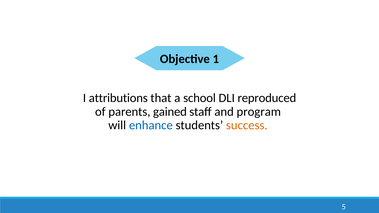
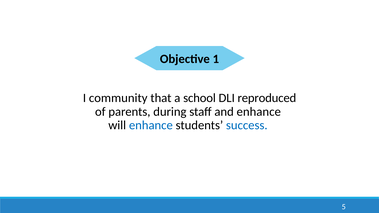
attributions: attributions -> community
gained: gained -> during
and program: program -> enhance
success colour: orange -> blue
